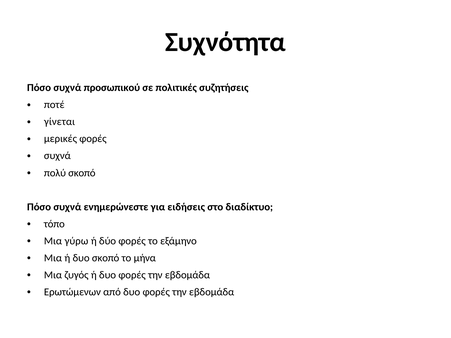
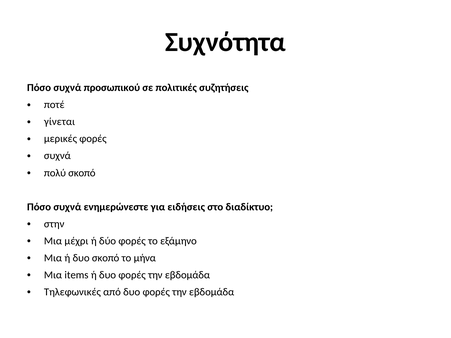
τόπο: τόπο -> στην
γύρω: γύρω -> μέχρι
ζυγός: ζυγός -> items
Ερωτώμενων: Ερωτώμενων -> Τηλεφωνικές
